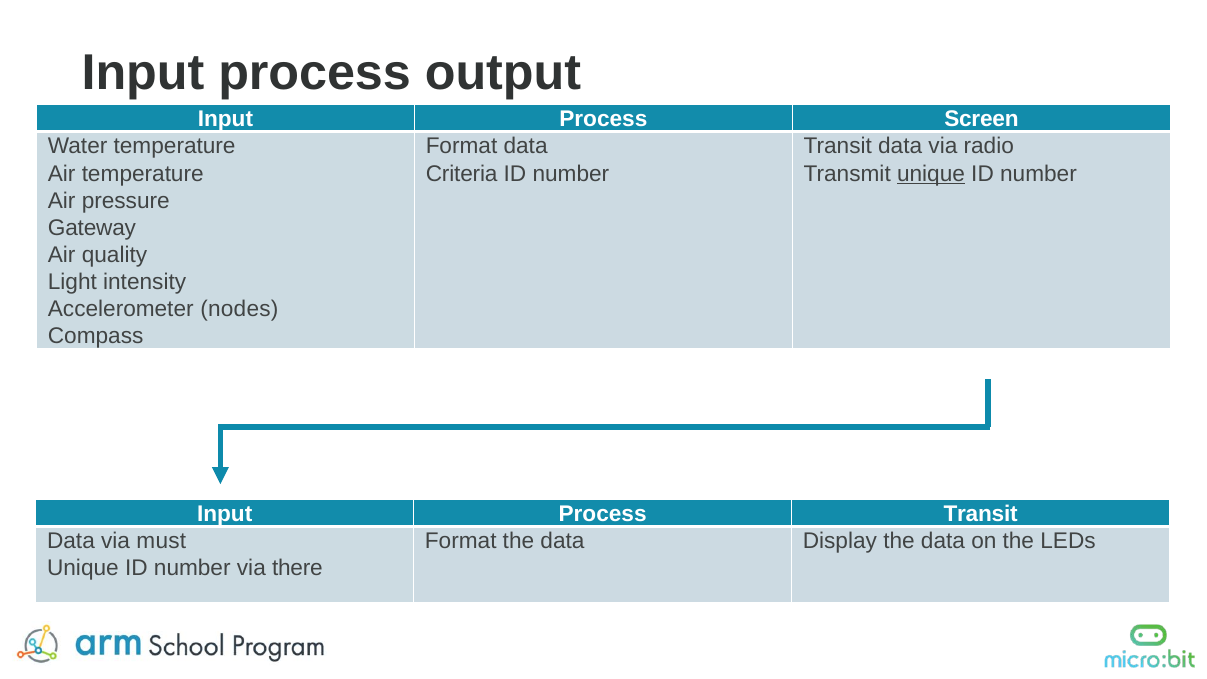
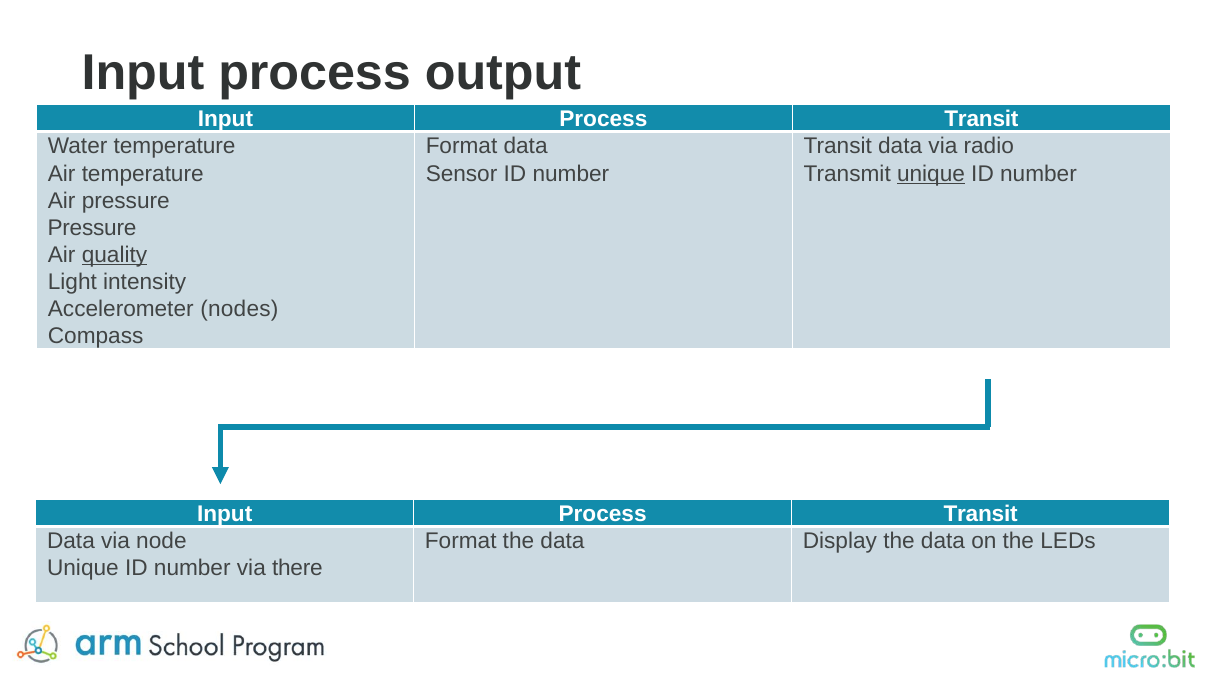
Screen at (981, 119): Screen -> Transit
Criteria: Criteria -> Sensor
Gateway at (92, 228): Gateway -> Pressure
quality underline: none -> present
must: must -> node
